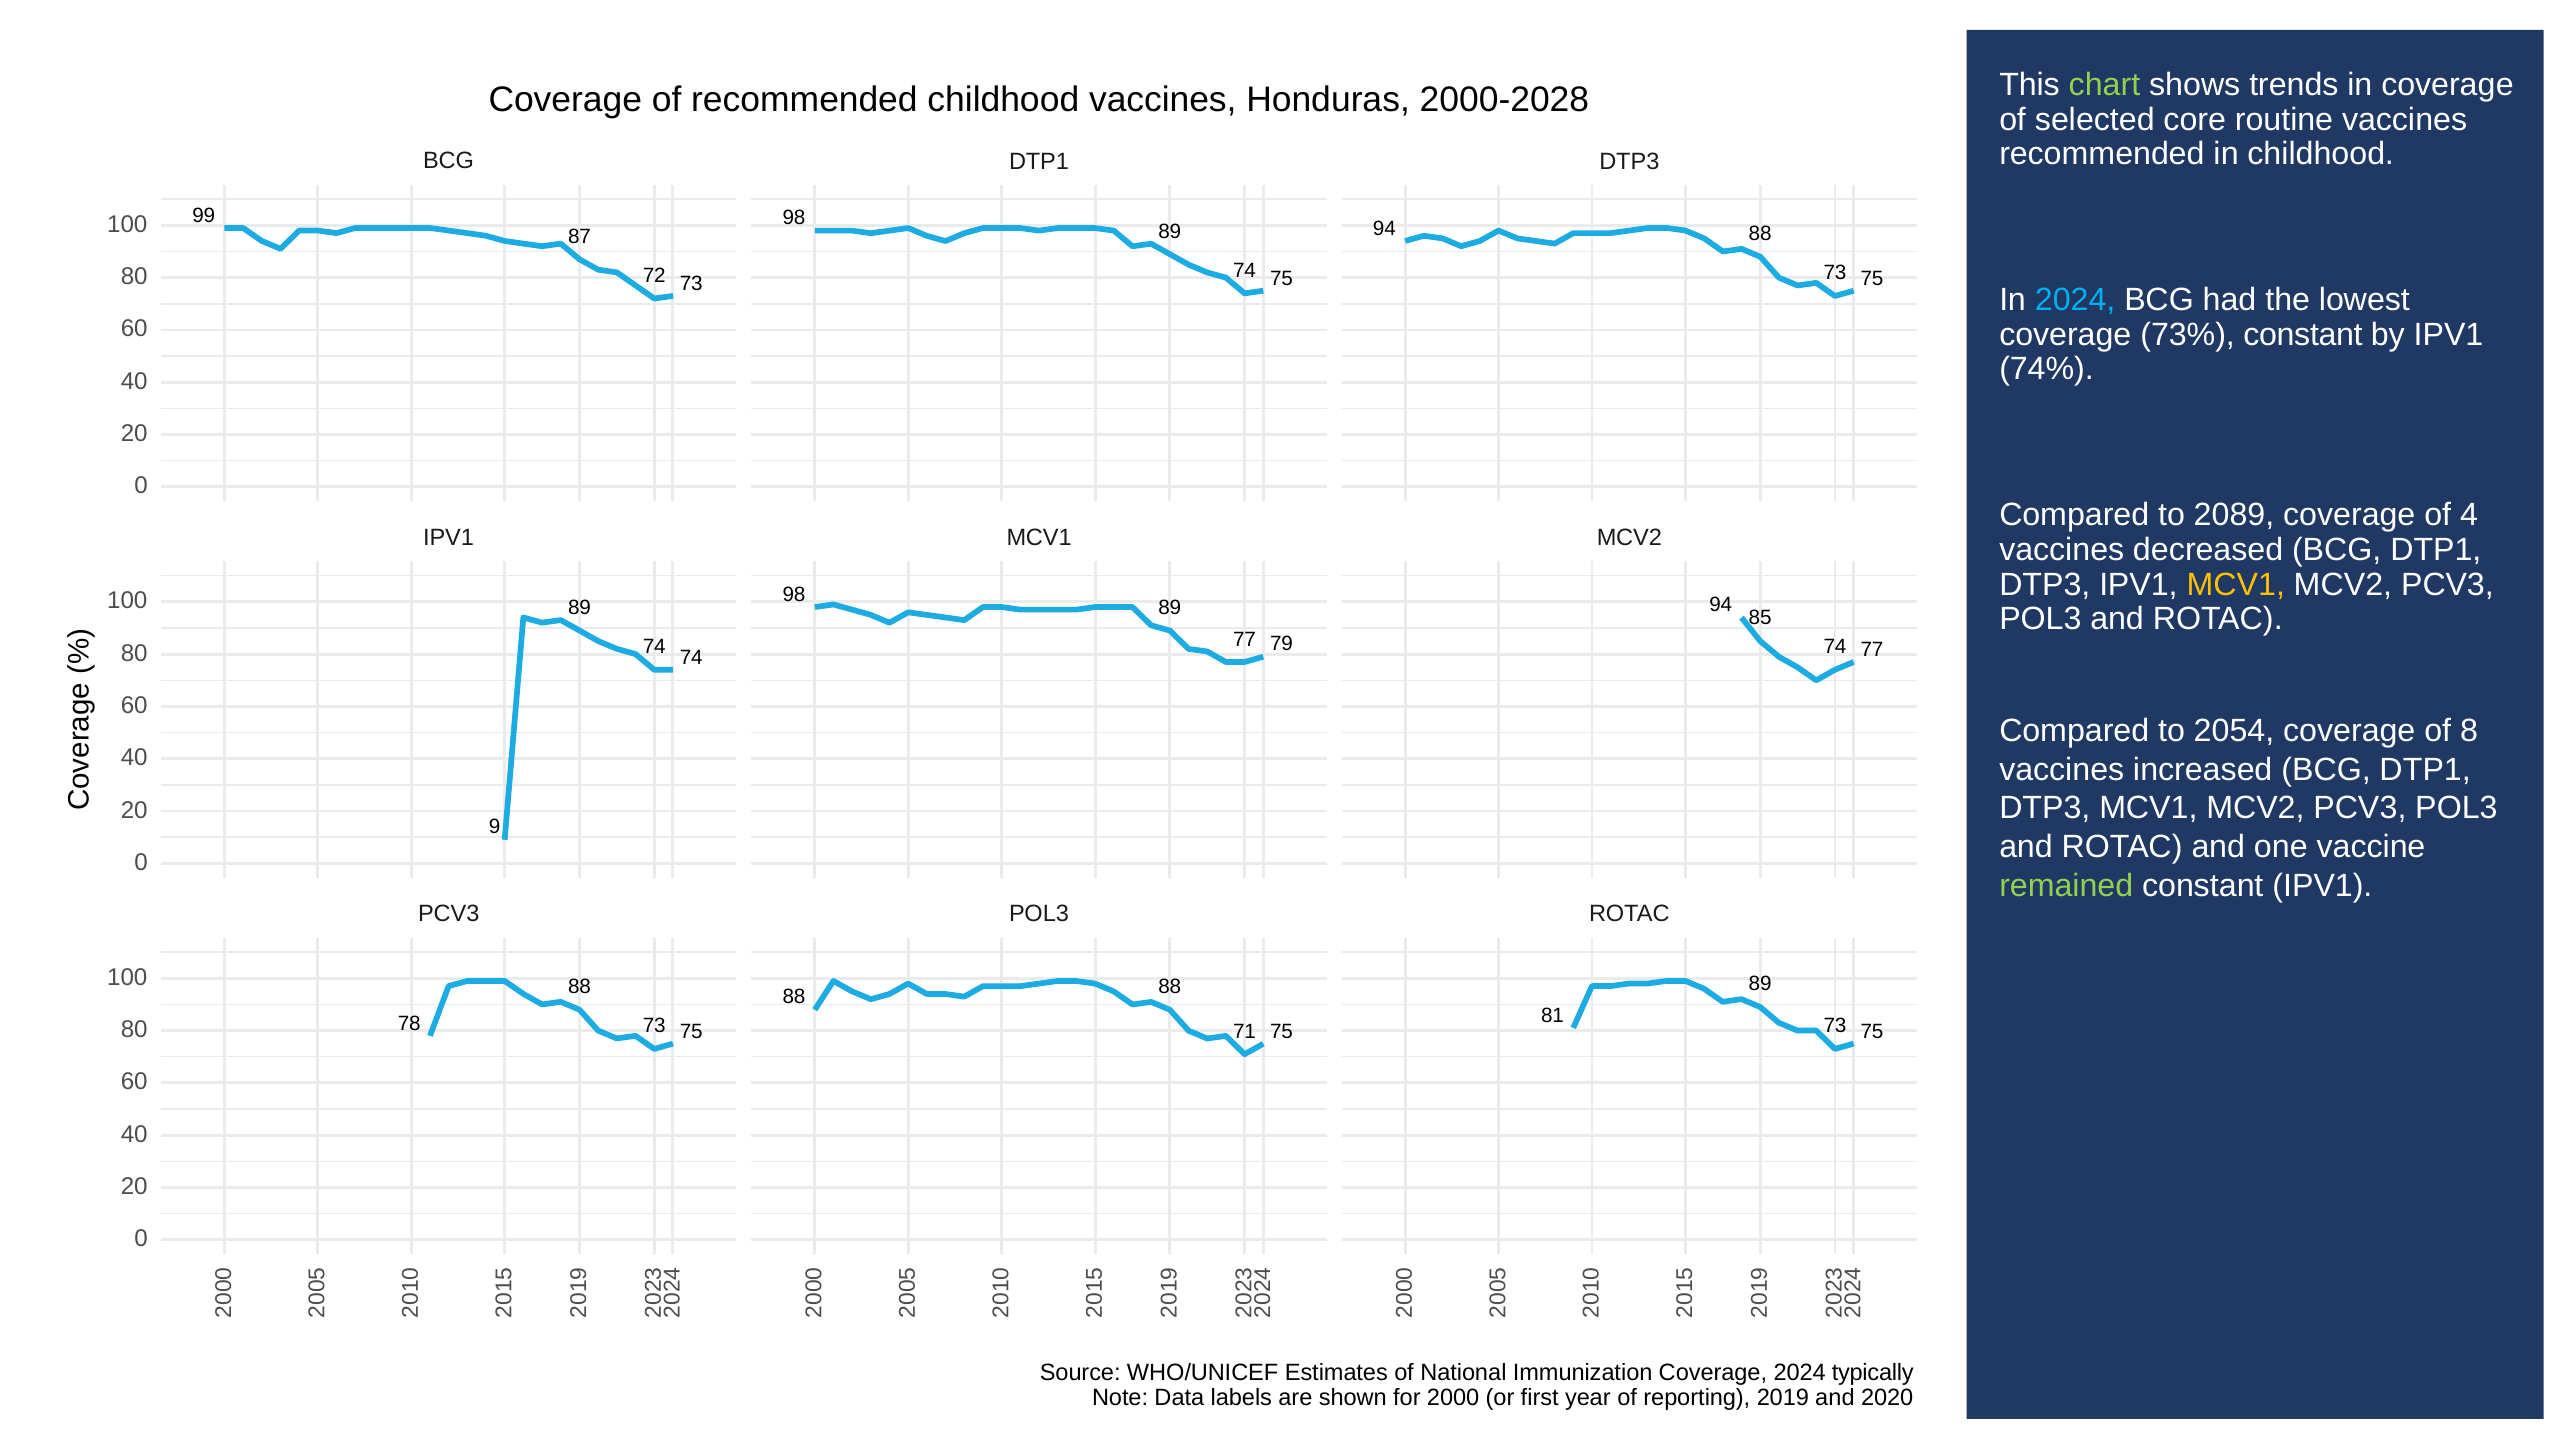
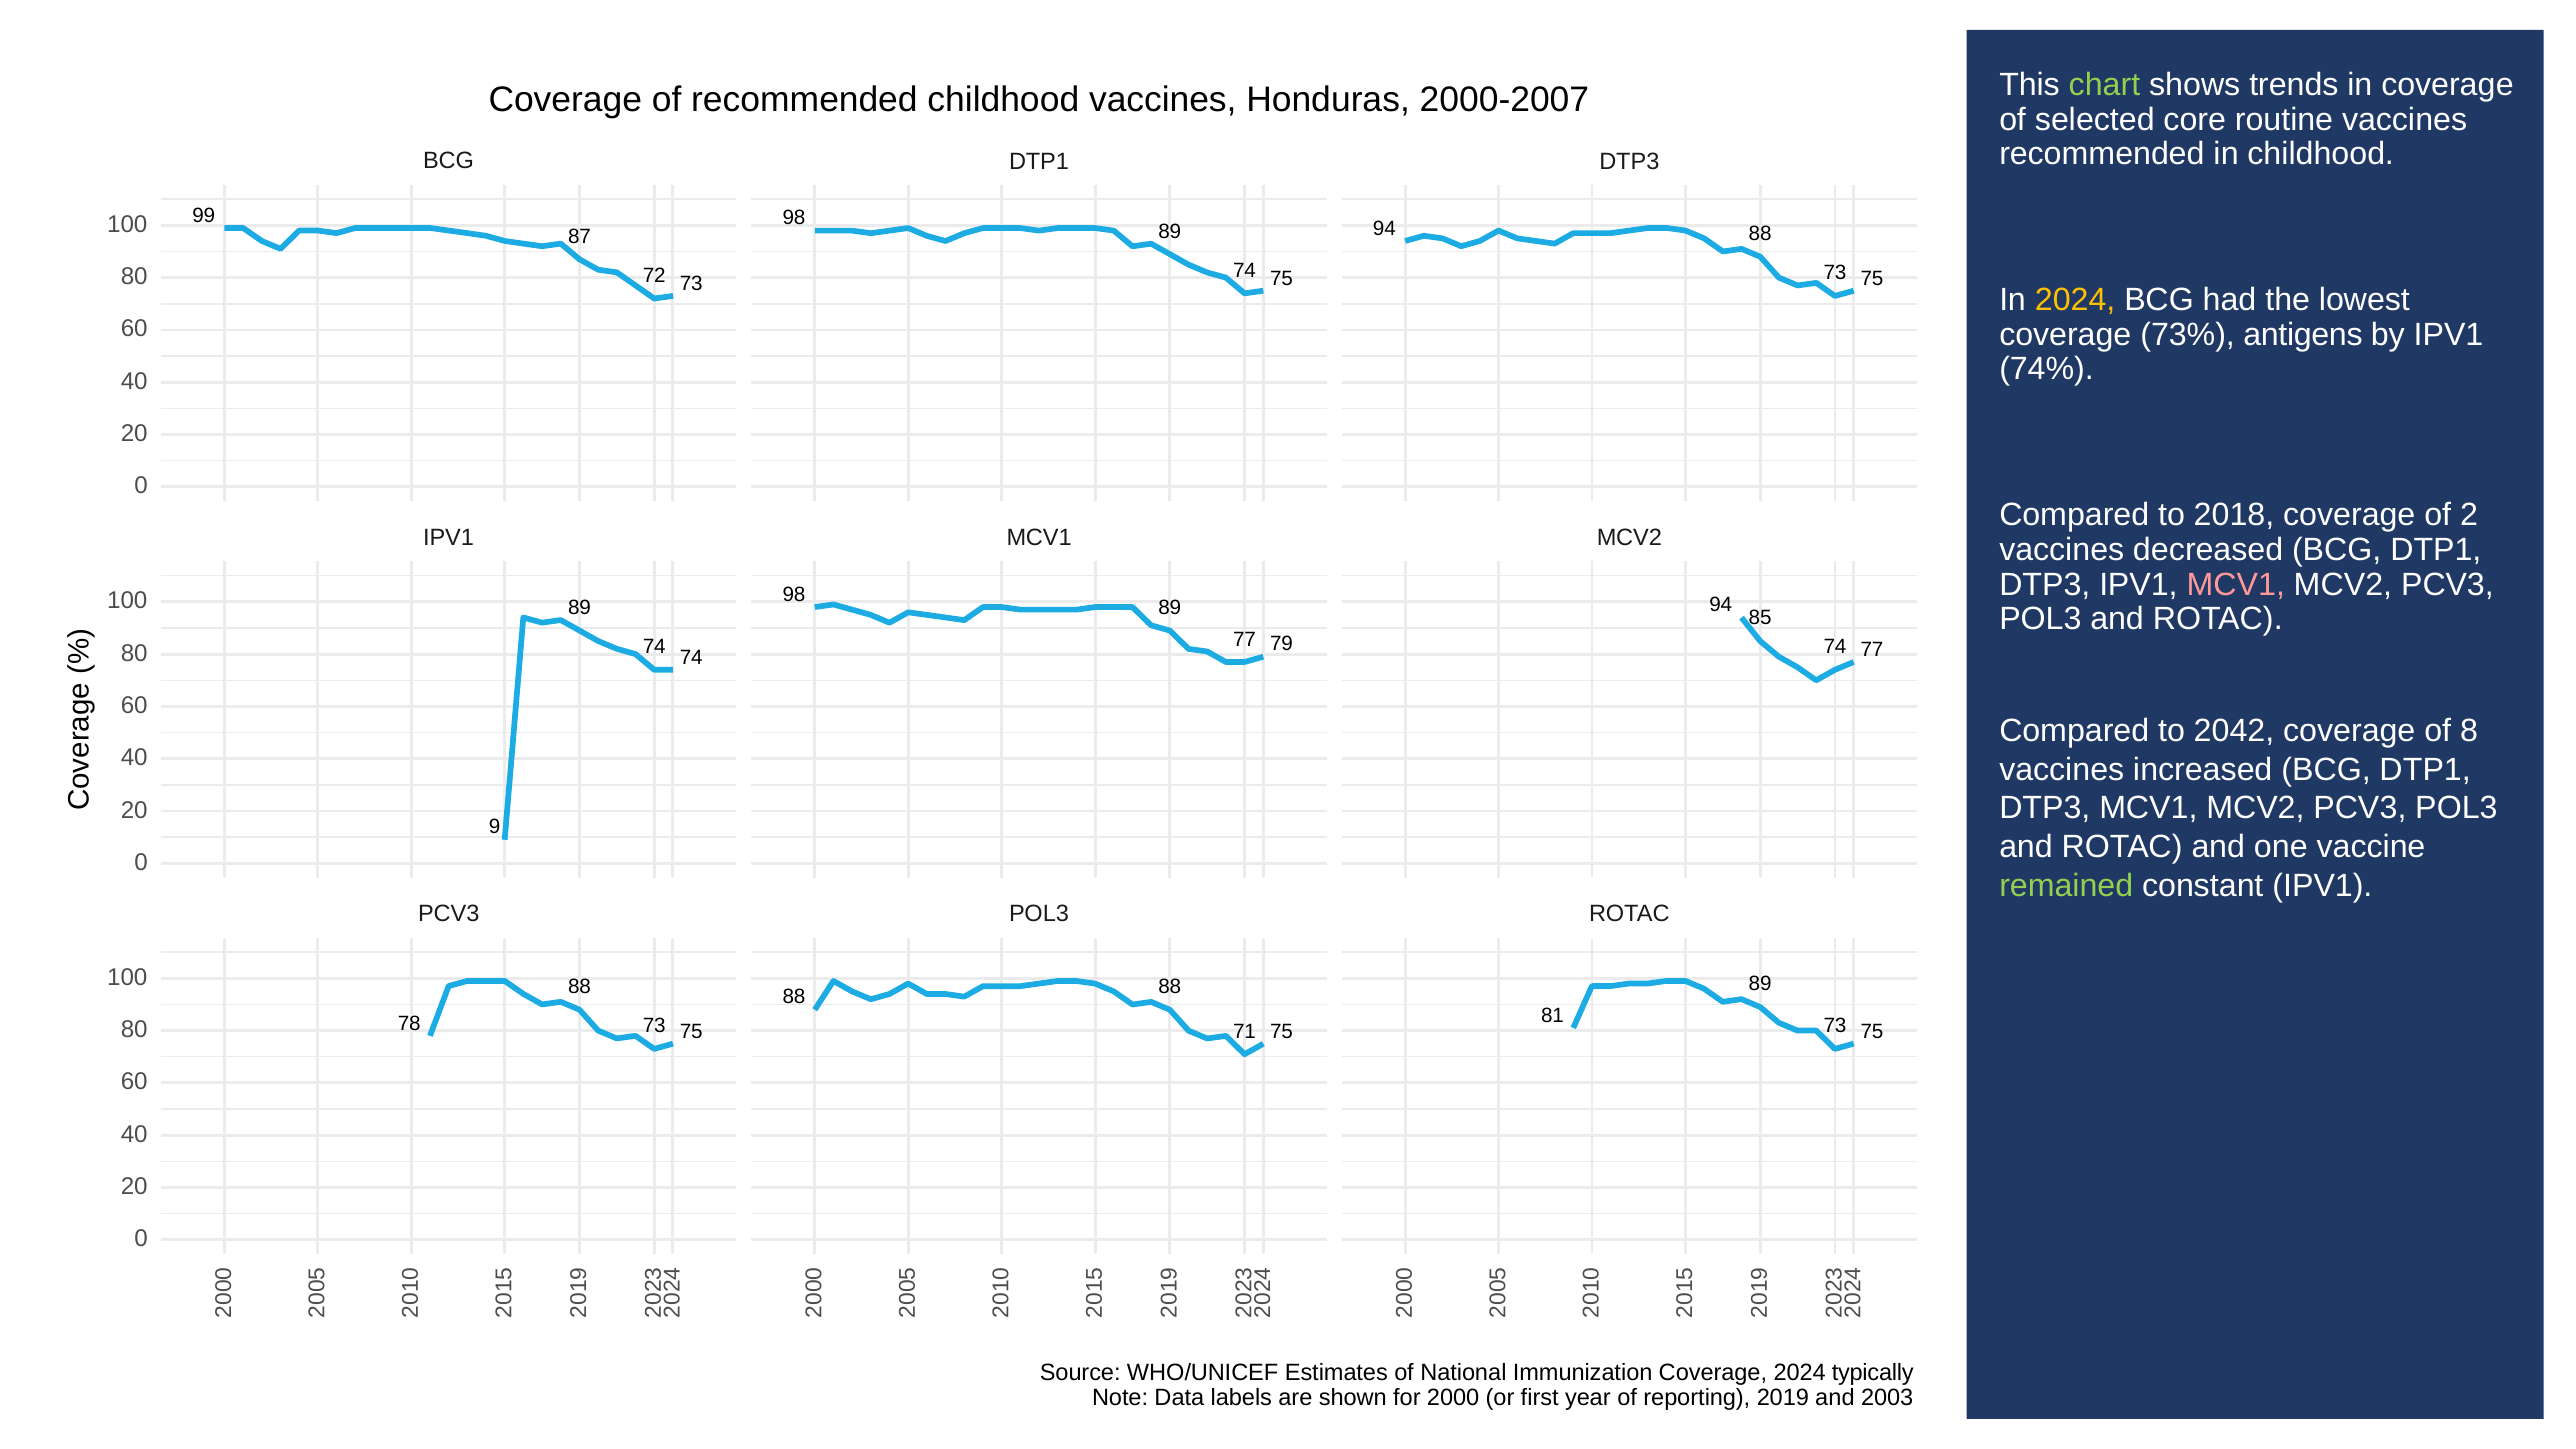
2000-2028: 2000-2028 -> 2000-2007
2024 at (2075, 300) colour: light blue -> yellow
73% constant: constant -> antigens
2089: 2089 -> 2018
of 4: 4 -> 2
MCV1 at (2236, 584) colour: yellow -> pink
2054: 2054 -> 2042
2020: 2020 -> 2003
